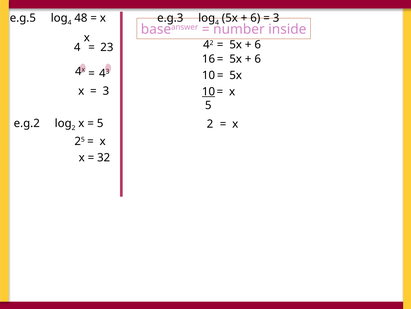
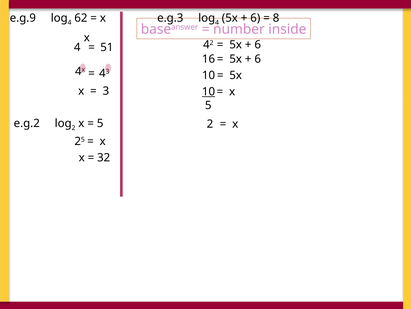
e.g.5: e.g.5 -> e.g.9
48: 48 -> 62
3 at (276, 18): 3 -> 8
23: 23 -> 51
